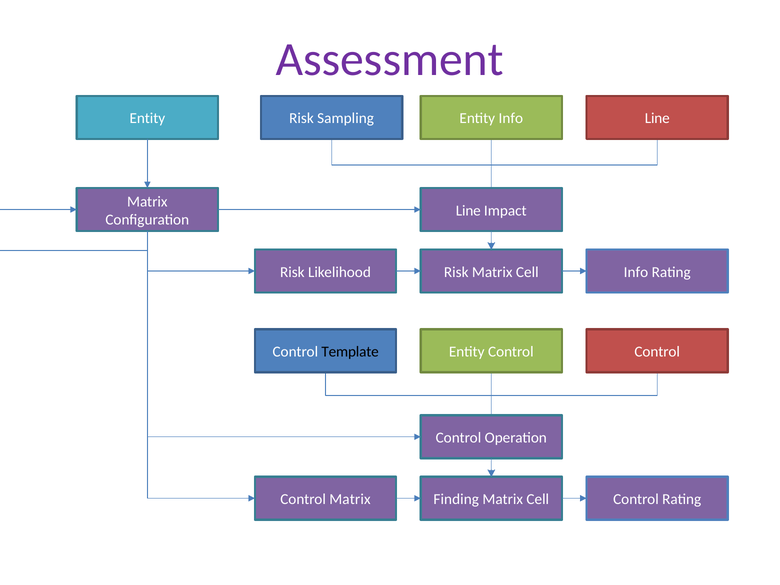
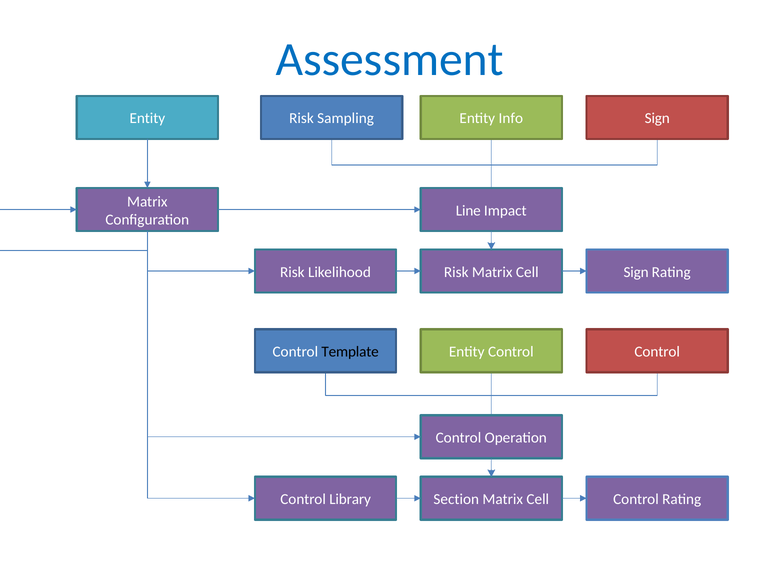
Assessment colour: purple -> blue
Line at (657, 118): Line -> Sign
Info at (636, 272): Info -> Sign
Control Matrix: Matrix -> Library
Finding: Finding -> Section
